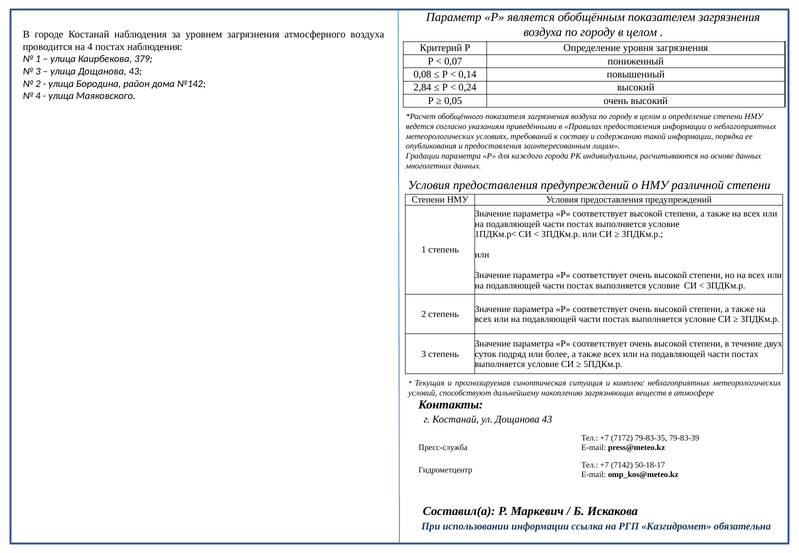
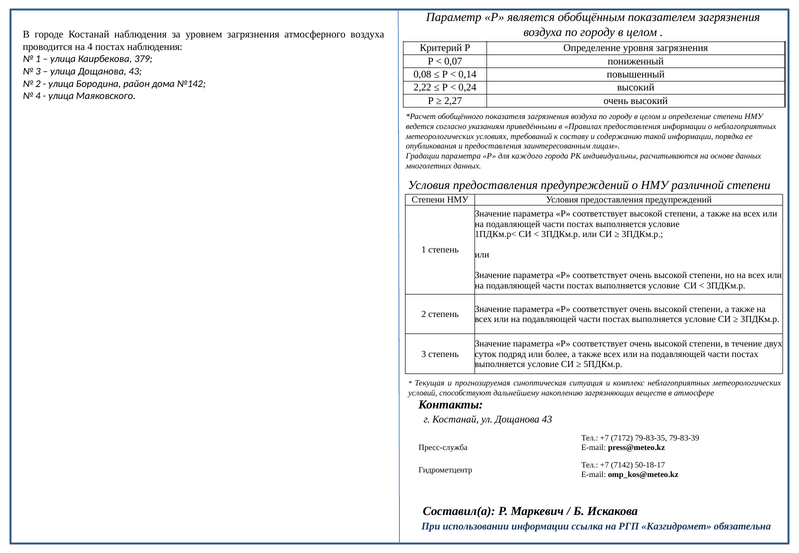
2,84: 2,84 -> 2,22
0,05: 0,05 -> 2,27
